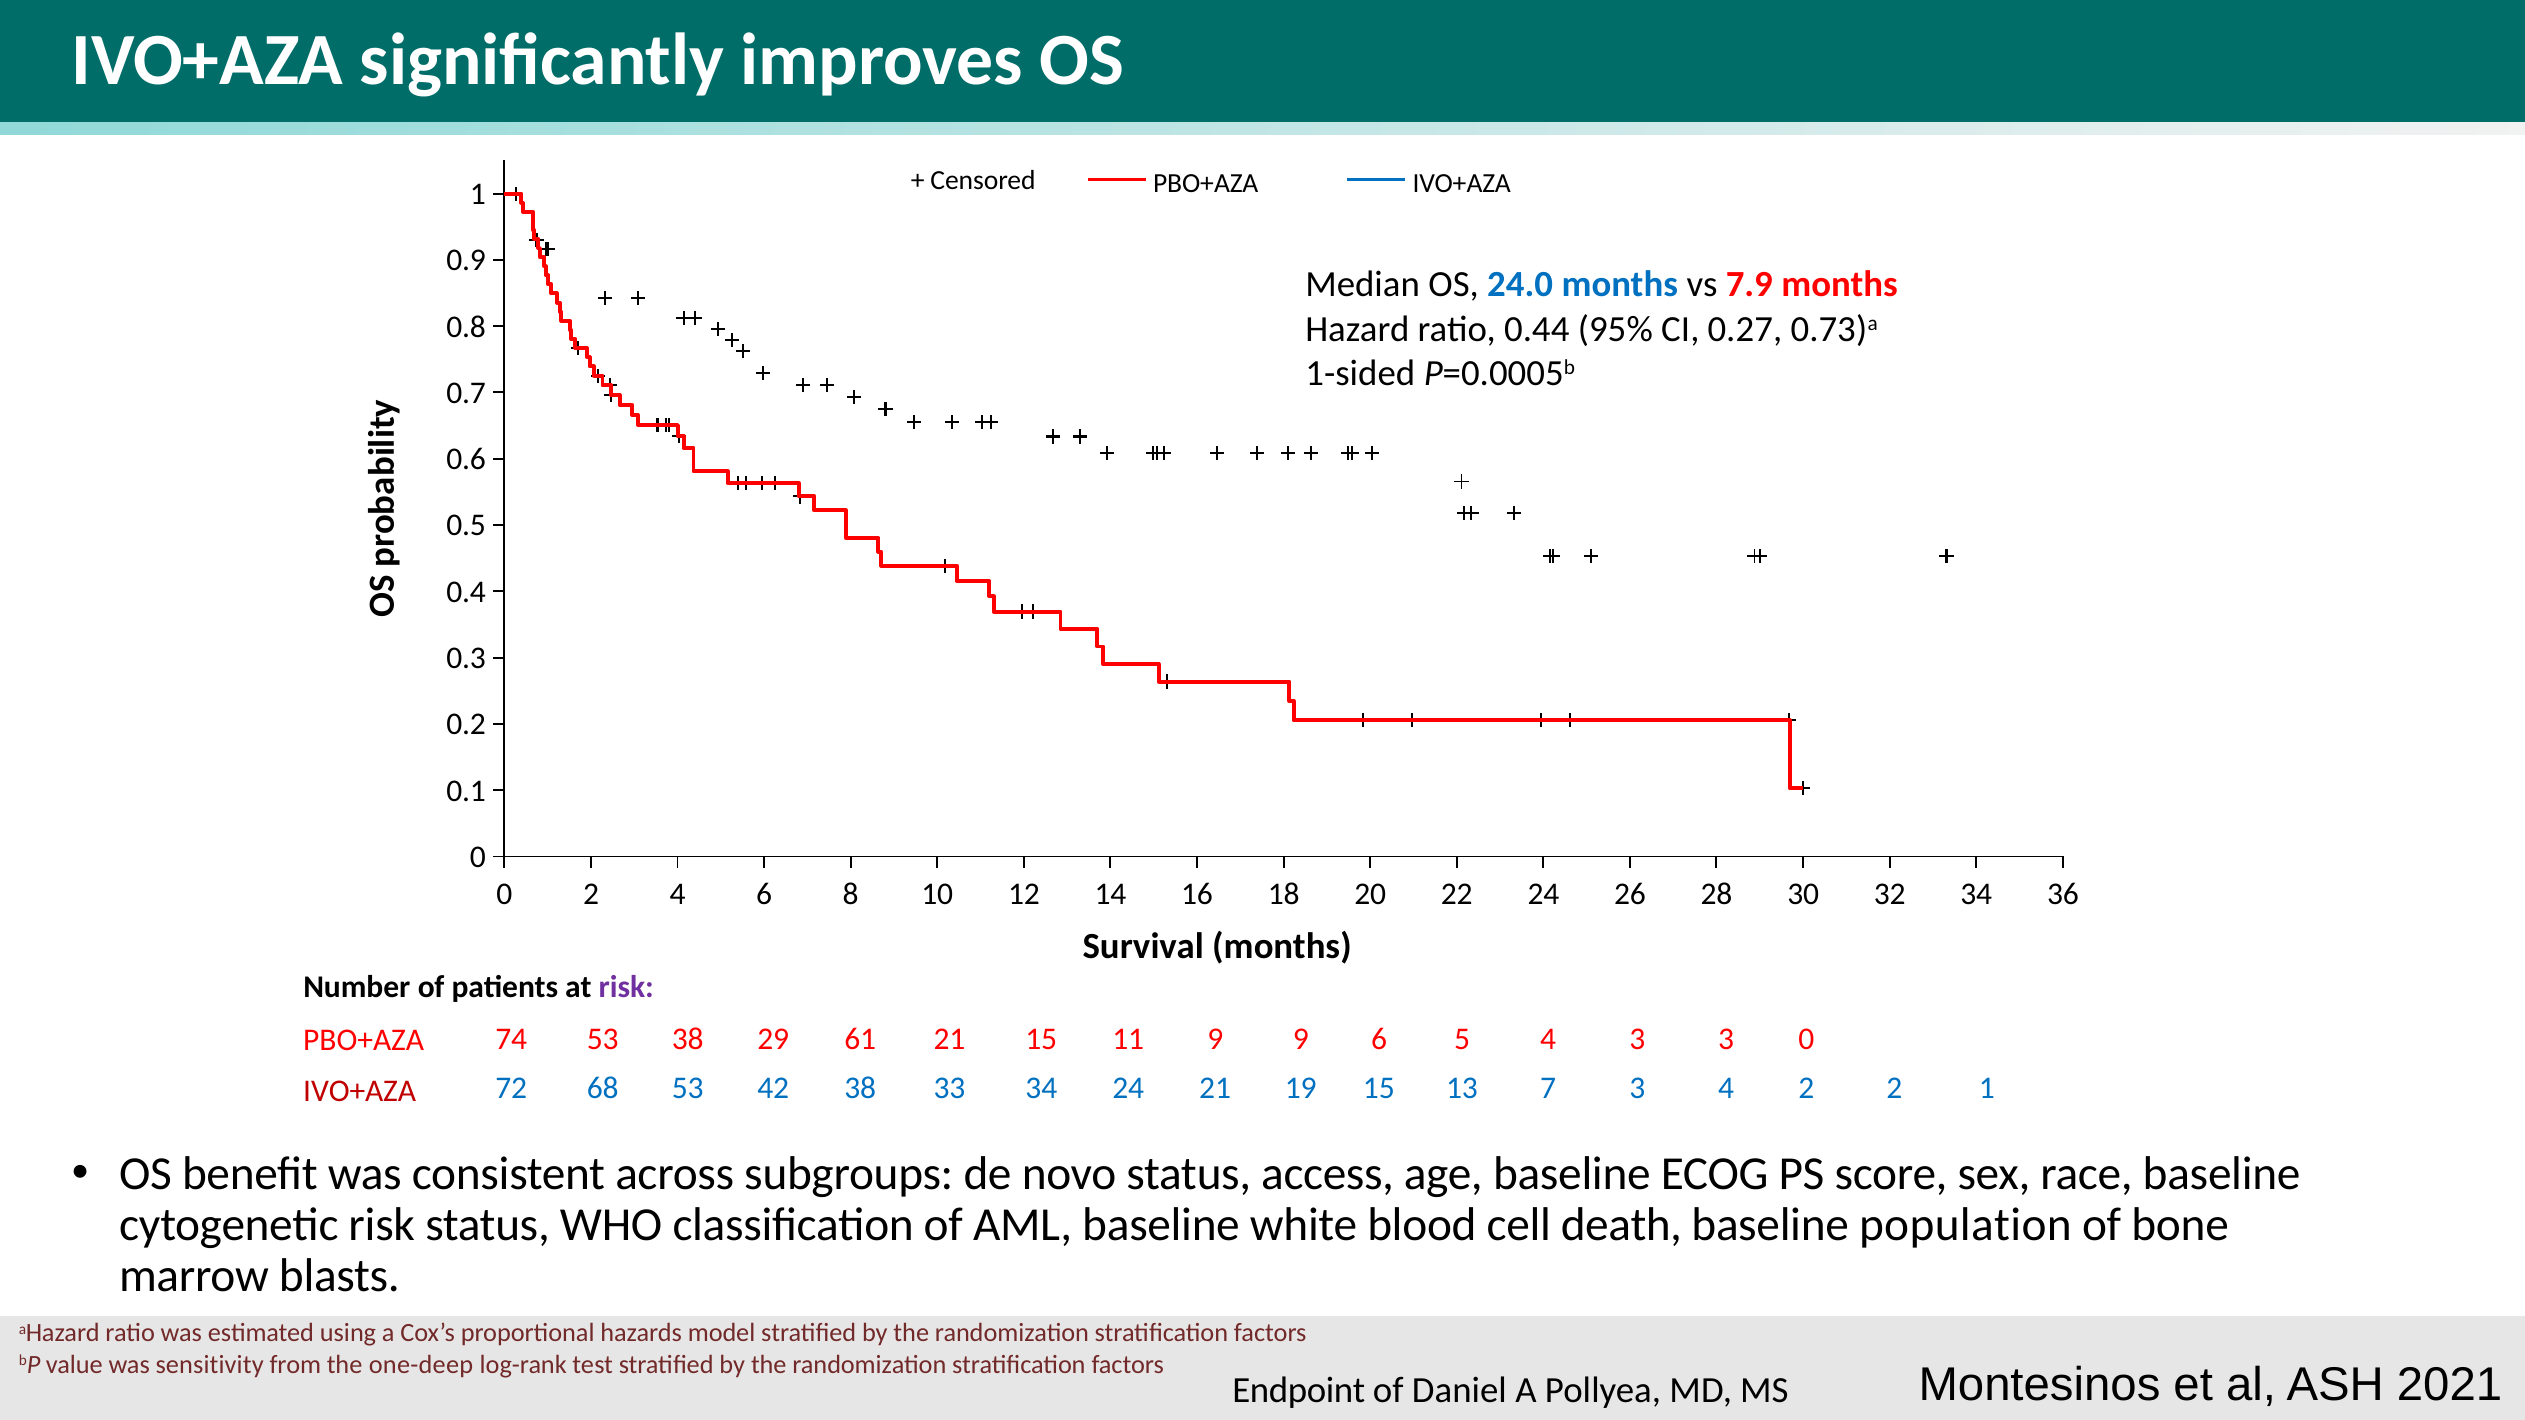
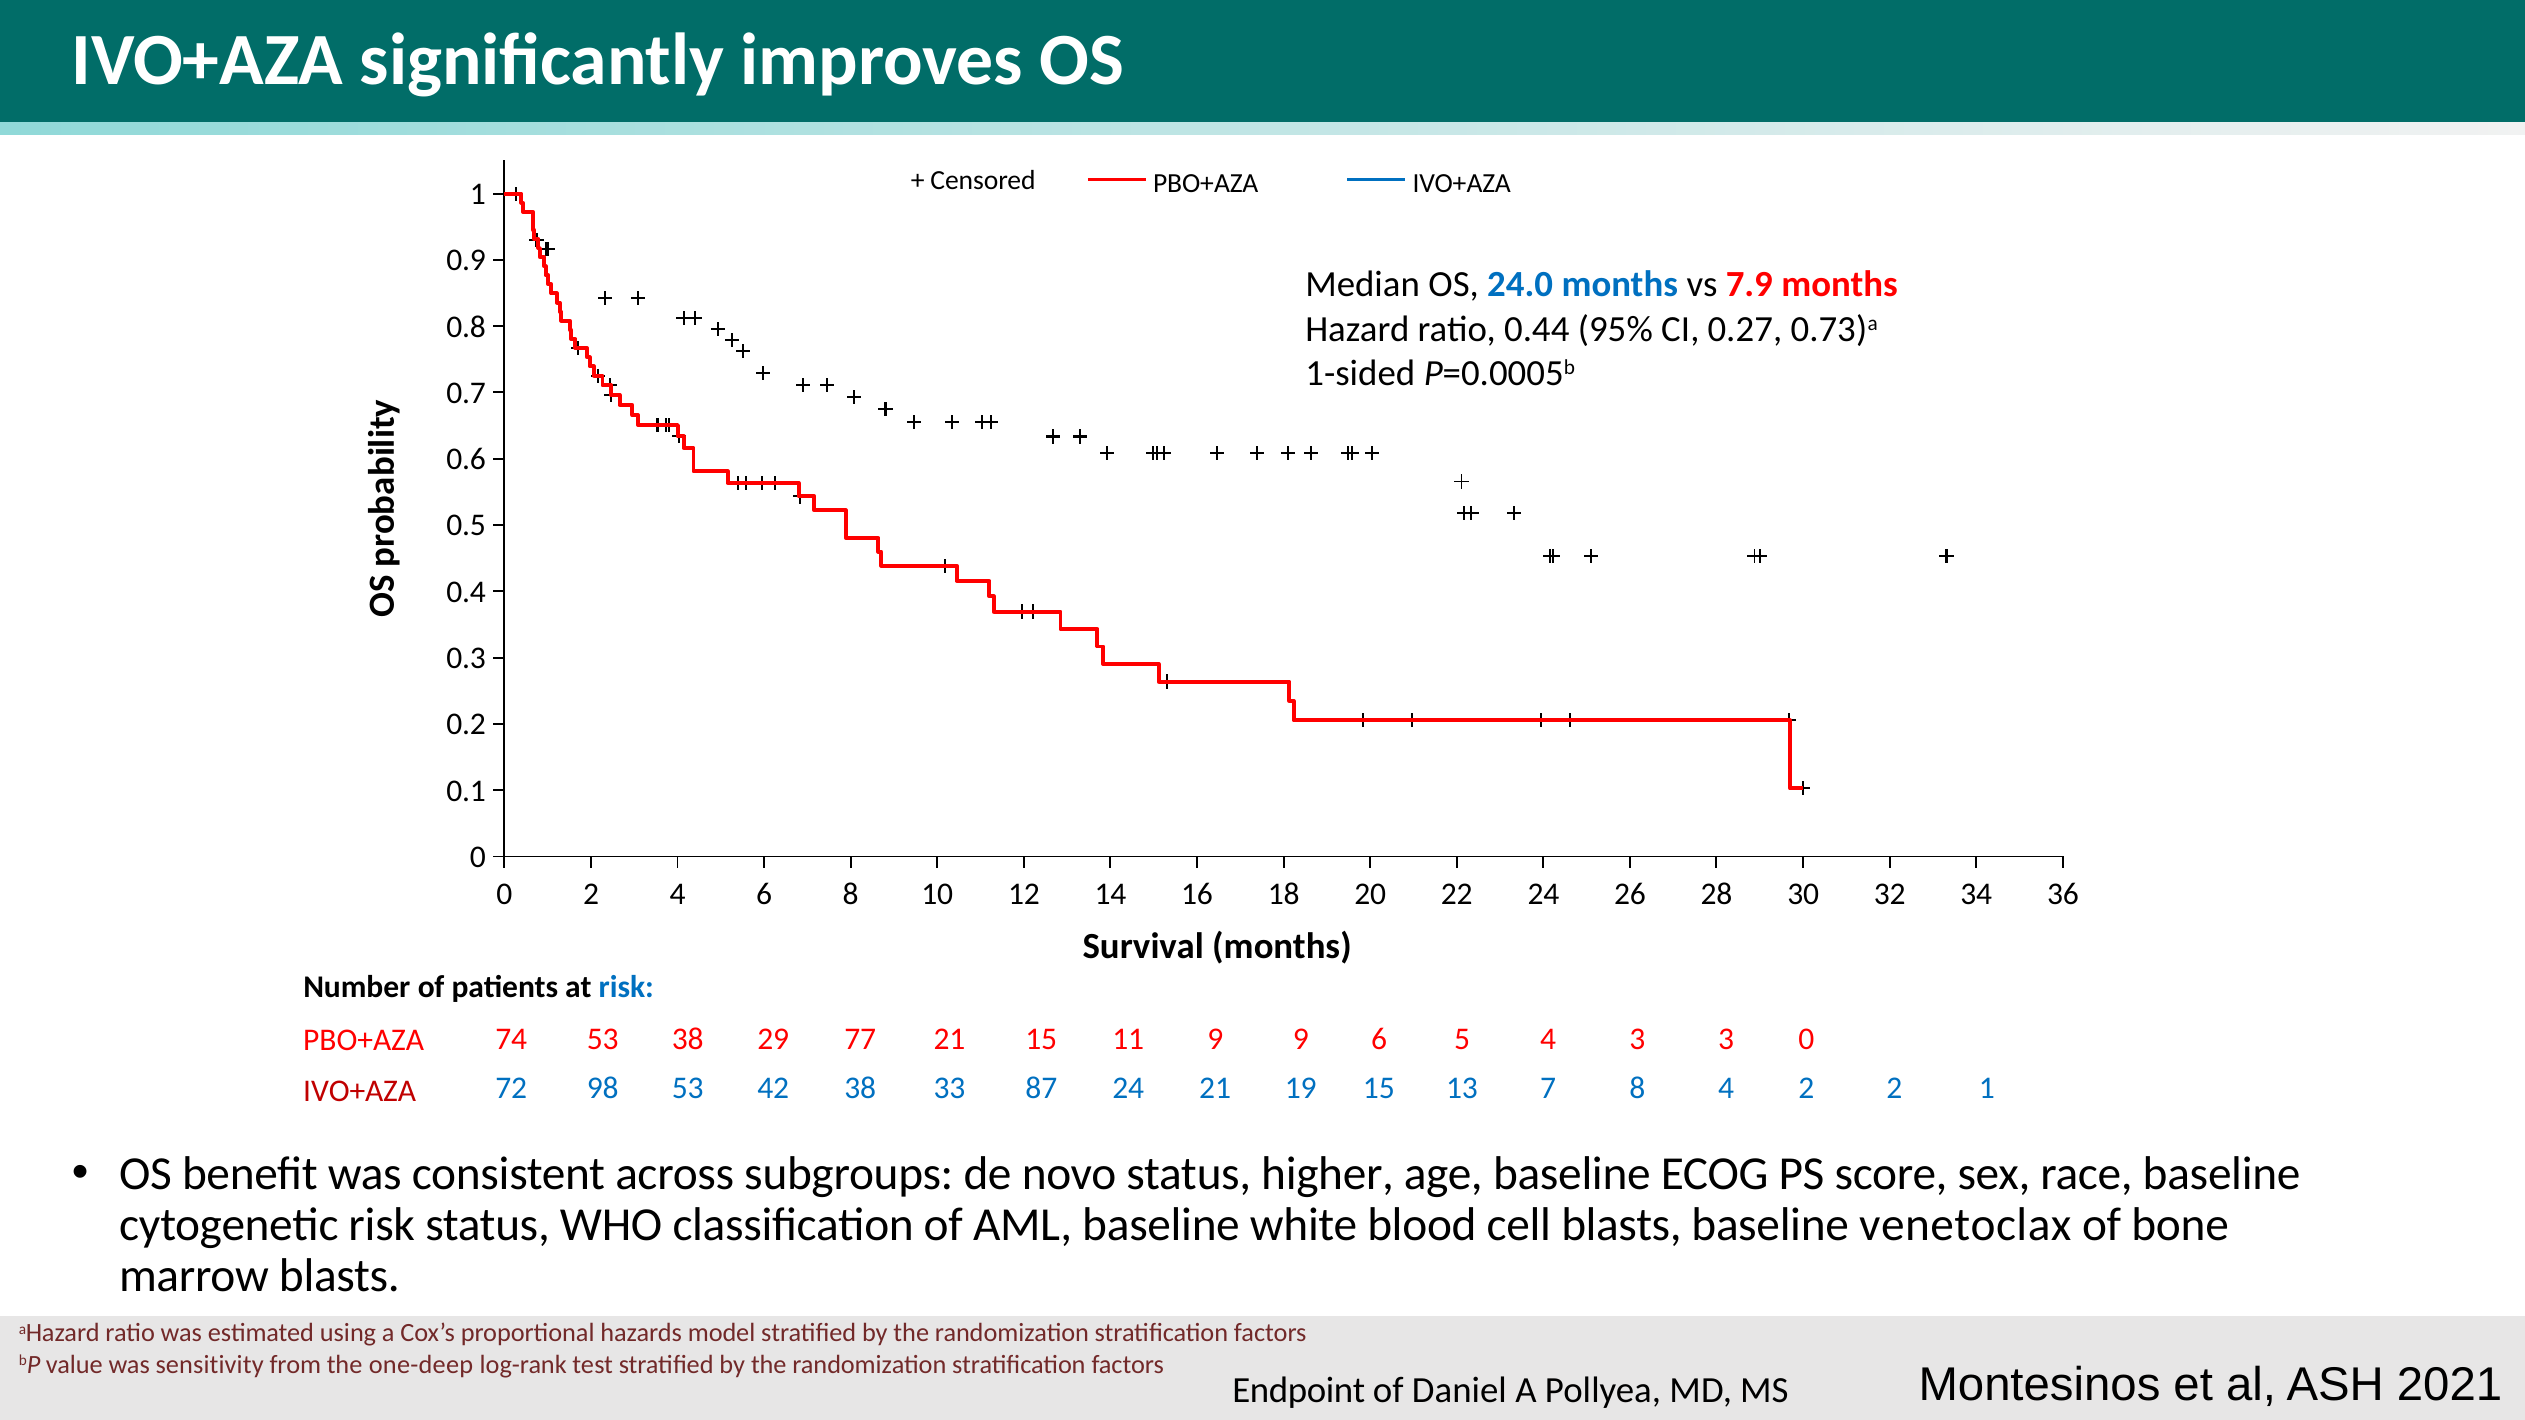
risk at (626, 987) colour: purple -> blue
61: 61 -> 77
68: 68 -> 98
33 34: 34 -> 87
7 3: 3 -> 8
access: access -> higher
cell death: death -> blasts
population: population -> venetoclax
